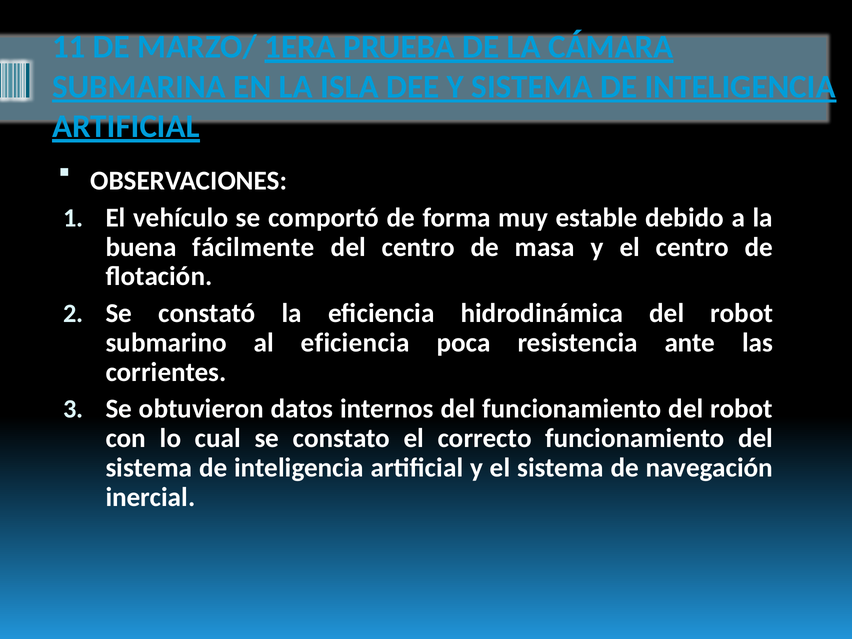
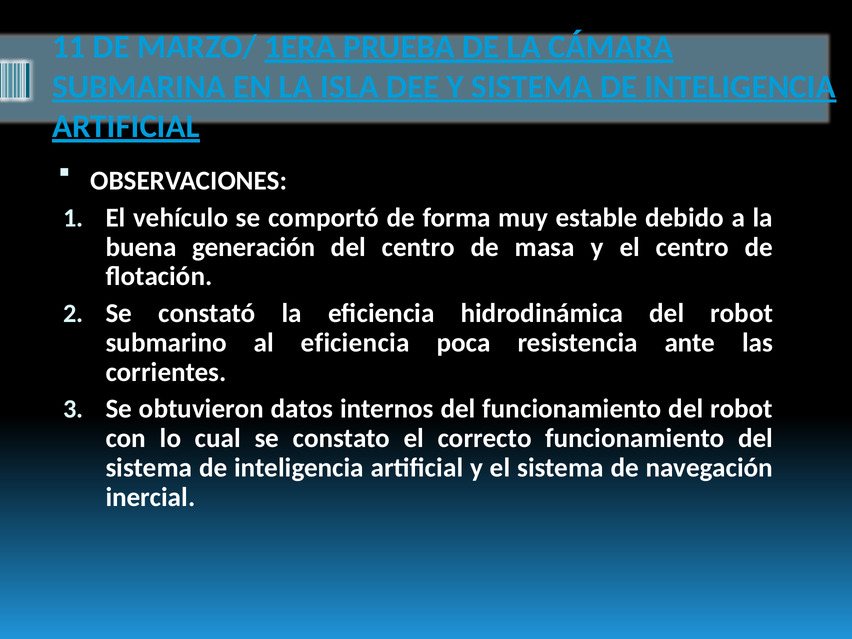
fácilmente: fácilmente -> generación
